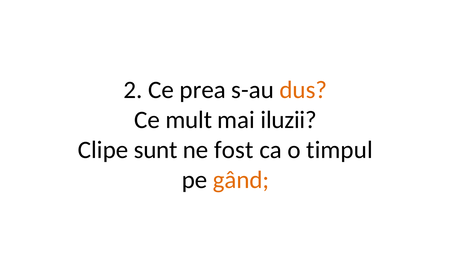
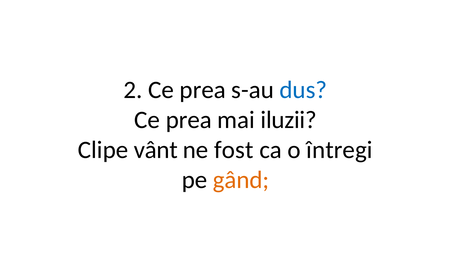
dus colour: orange -> blue
mult at (189, 120): mult -> prea
sunt: sunt -> vânt
timpul: timpul -> întregi
